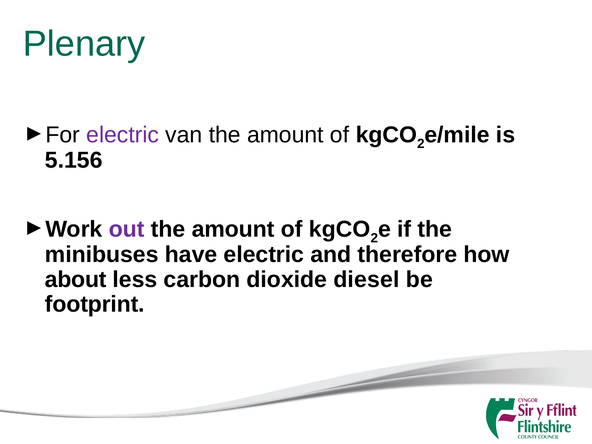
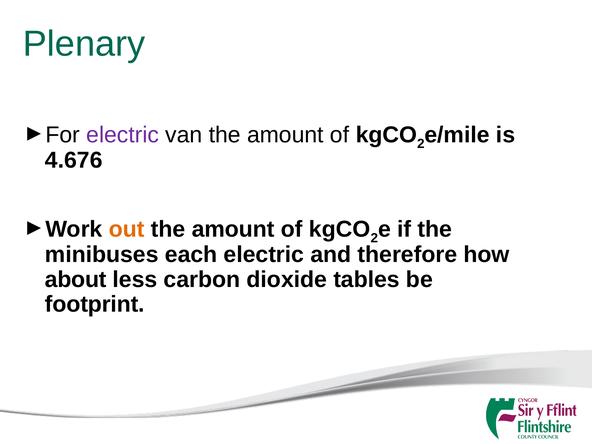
5.156: 5.156 -> 4.676
out colour: purple -> orange
have: have -> each
diesel: diesel -> tables
